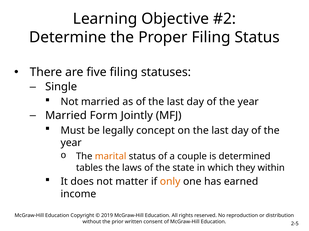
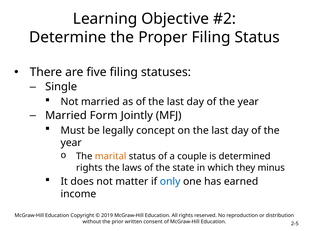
tables at (89, 168): tables -> rights
within: within -> minus
only colour: orange -> blue
